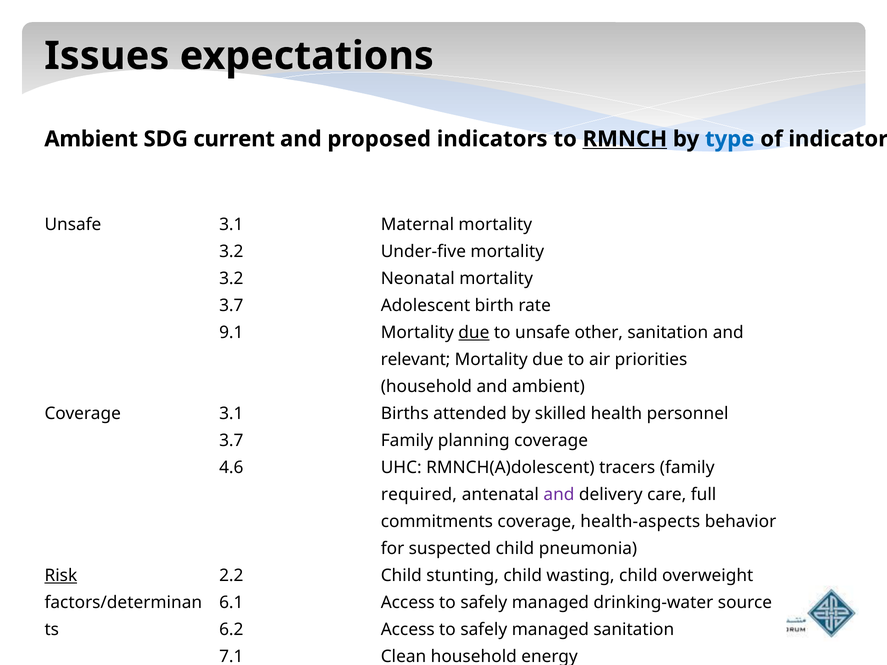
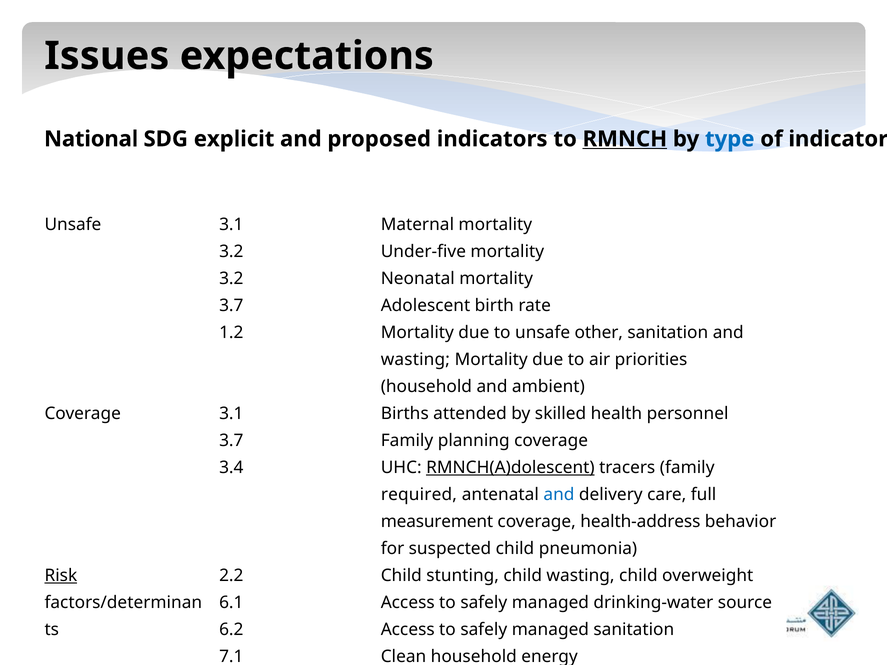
Ambient at (91, 139): Ambient -> National
current: current -> explicit
9.1: 9.1 -> 1.2
due at (474, 333) underline: present -> none
relevant at (416, 360): relevant -> wasting
4.6: 4.6 -> 3.4
RMNCH(A)dolescent underline: none -> present
and at (559, 495) colour: purple -> blue
commitments: commitments -> measurement
health-aspects: health-aspects -> health-address
